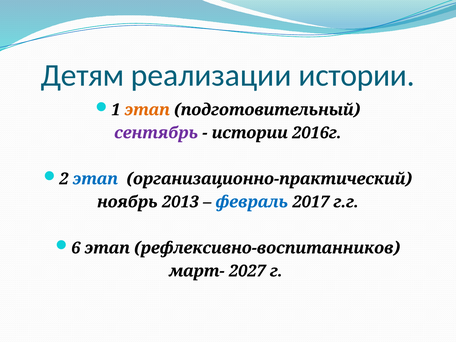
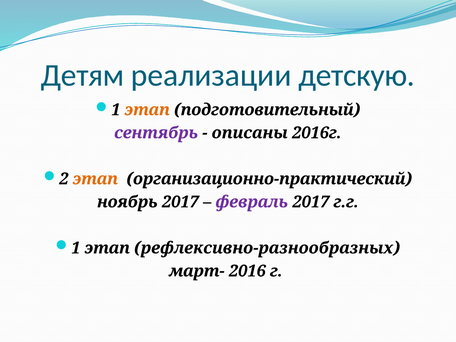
реализации истории: истории -> детскую
истории at (250, 133): истории -> описаны
этап at (95, 179) colour: blue -> orange
ноябрь 2013: 2013 -> 2017
февраль colour: blue -> purple
6 at (76, 248): 6 -> 1
рефлексивно-воспитанников: рефлексивно-воспитанников -> рефлексивно-разнообразных
2027: 2027 -> 2016
